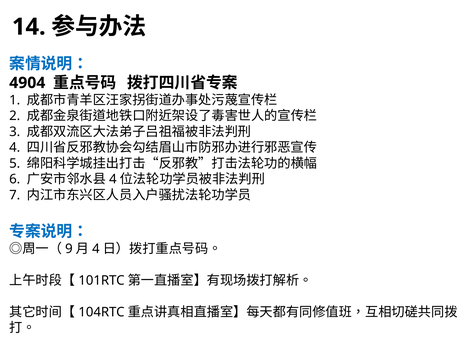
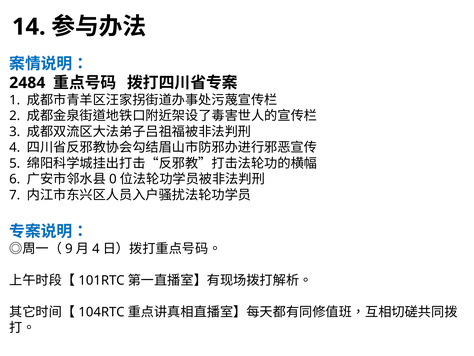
4904: 4904 -> 2484
4 at (113, 179): 4 -> 0
